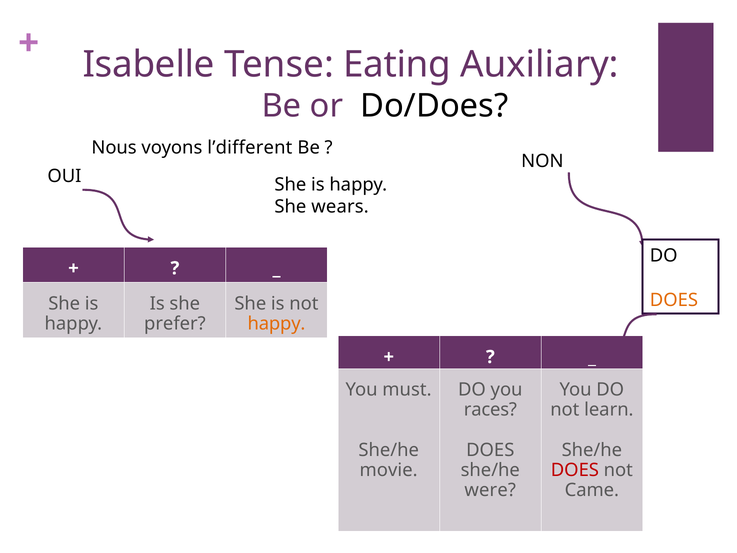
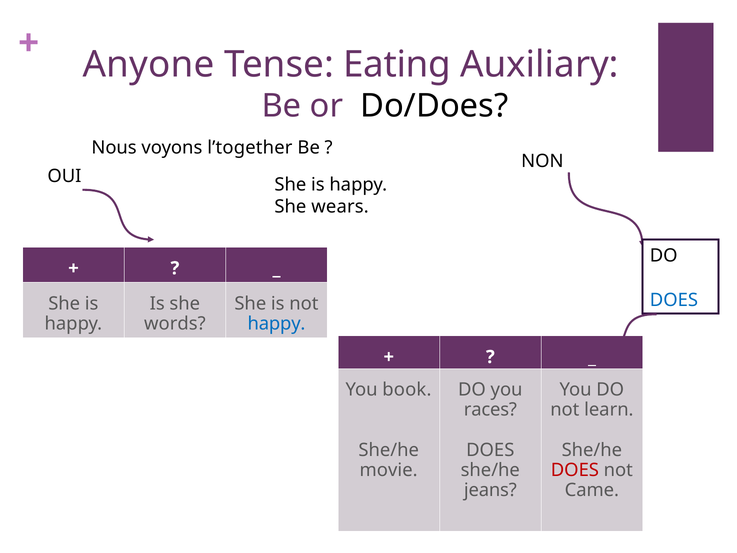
Isabelle: Isabelle -> Anyone
l’different: l’different -> l’together
DOES at (674, 300) colour: orange -> blue
prefer: prefer -> words
happy at (277, 323) colour: orange -> blue
must: must -> book
were: were -> jeans
